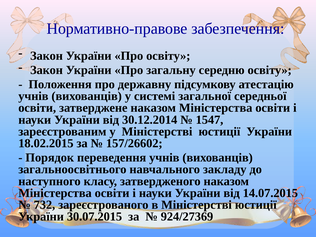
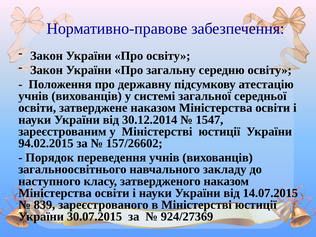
18.02.2015: 18.02.2015 -> 94.02.2015
732: 732 -> 839
